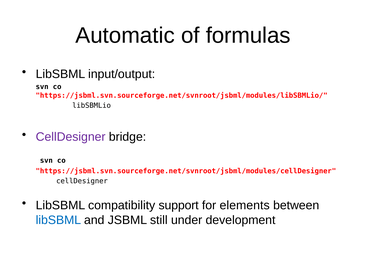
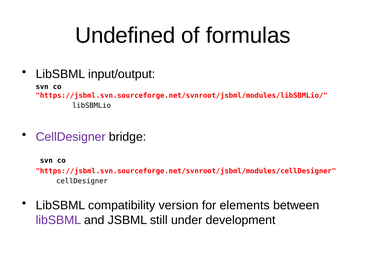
Automatic: Automatic -> Undefined
support: support -> version
libSBML at (58, 220) colour: blue -> purple
